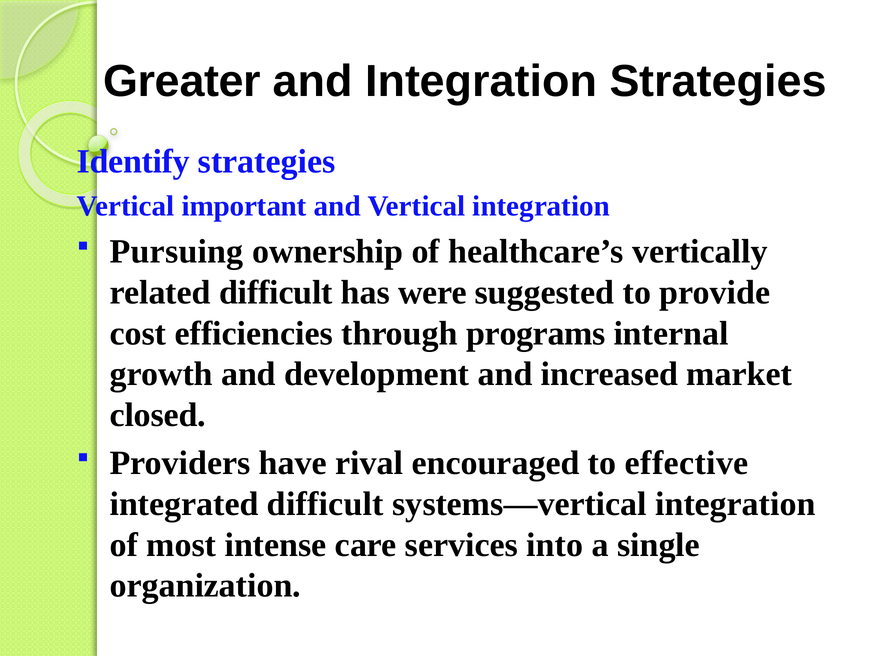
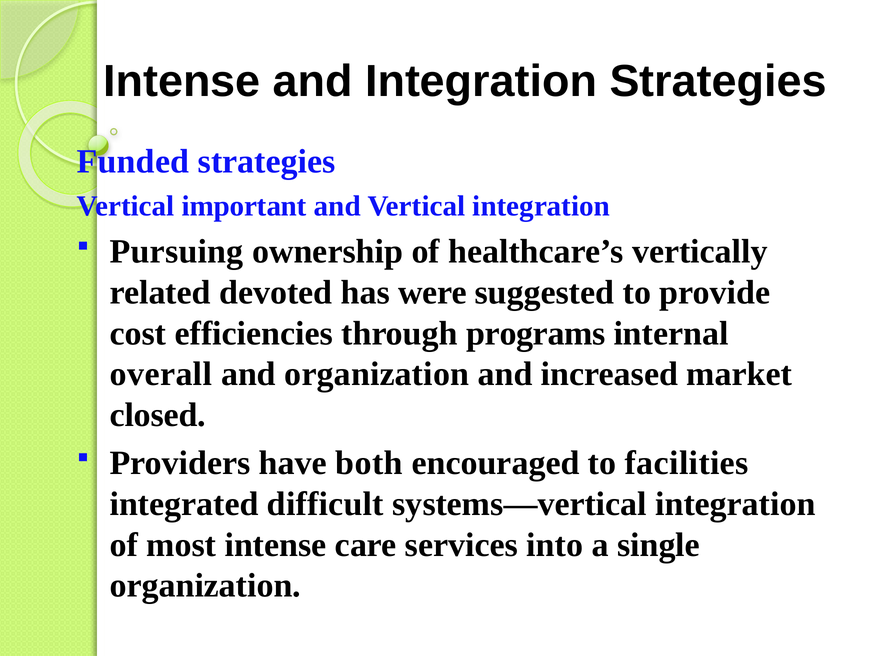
Greater at (182, 81): Greater -> Intense
Identify: Identify -> Funded
related difficult: difficult -> devoted
growth: growth -> overall
and development: development -> organization
rival: rival -> both
effective: effective -> facilities
